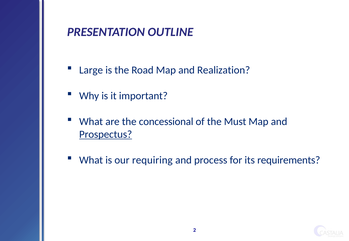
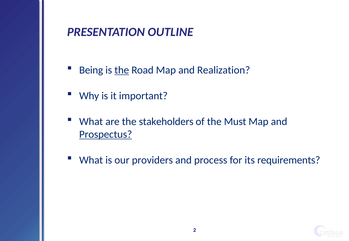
Large: Large -> Being
the at (122, 70) underline: none -> present
concessional: concessional -> stakeholders
requiring: requiring -> providers
